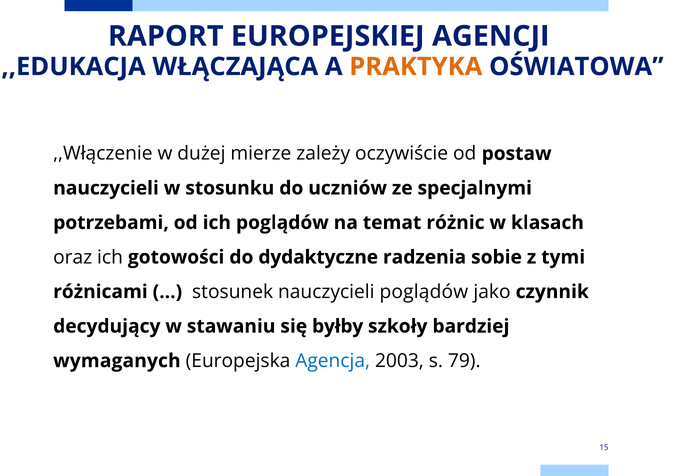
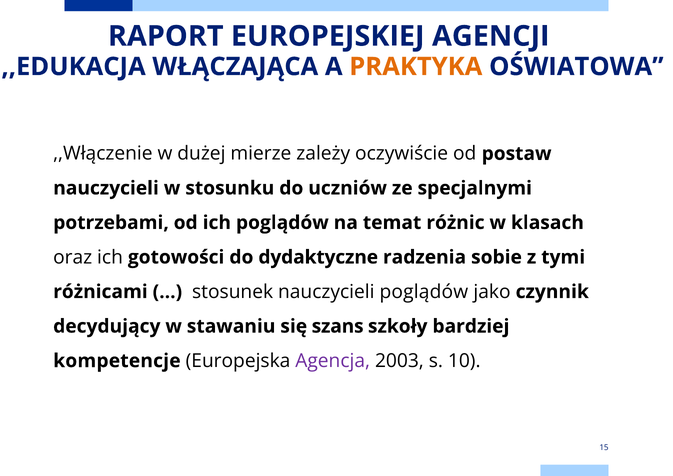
byłby: byłby -> szans
wymaganych: wymaganych -> kompetencje
Agencja colour: blue -> purple
79: 79 -> 10
